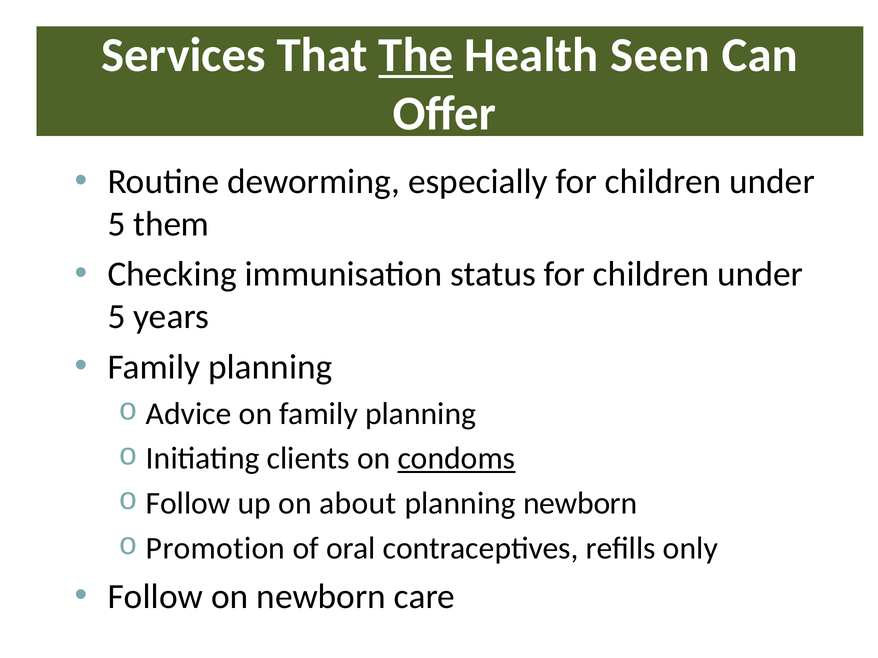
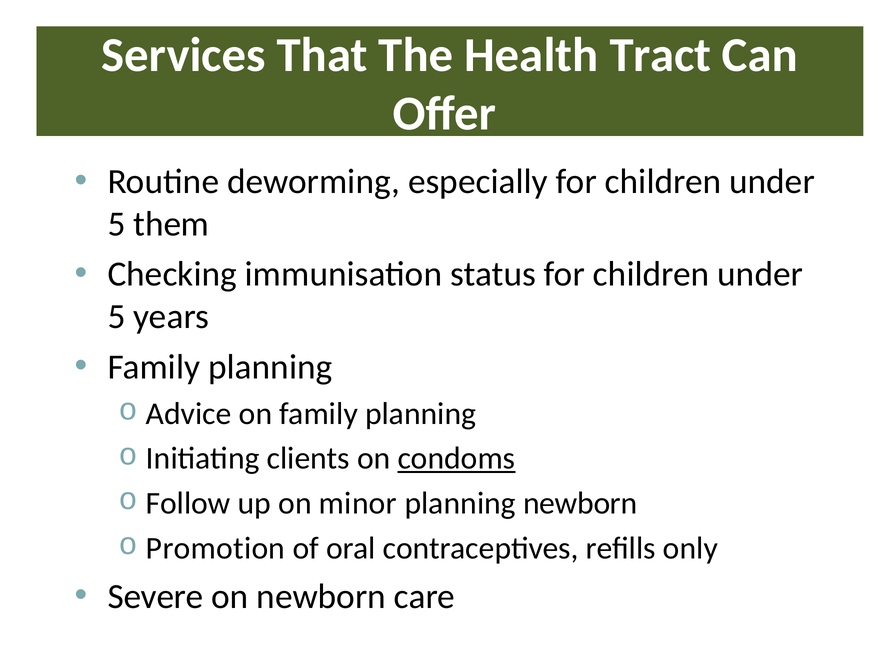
The underline: present -> none
Seen: Seen -> Tract
about: about -> minor
Follow at (155, 597): Follow -> Severe
